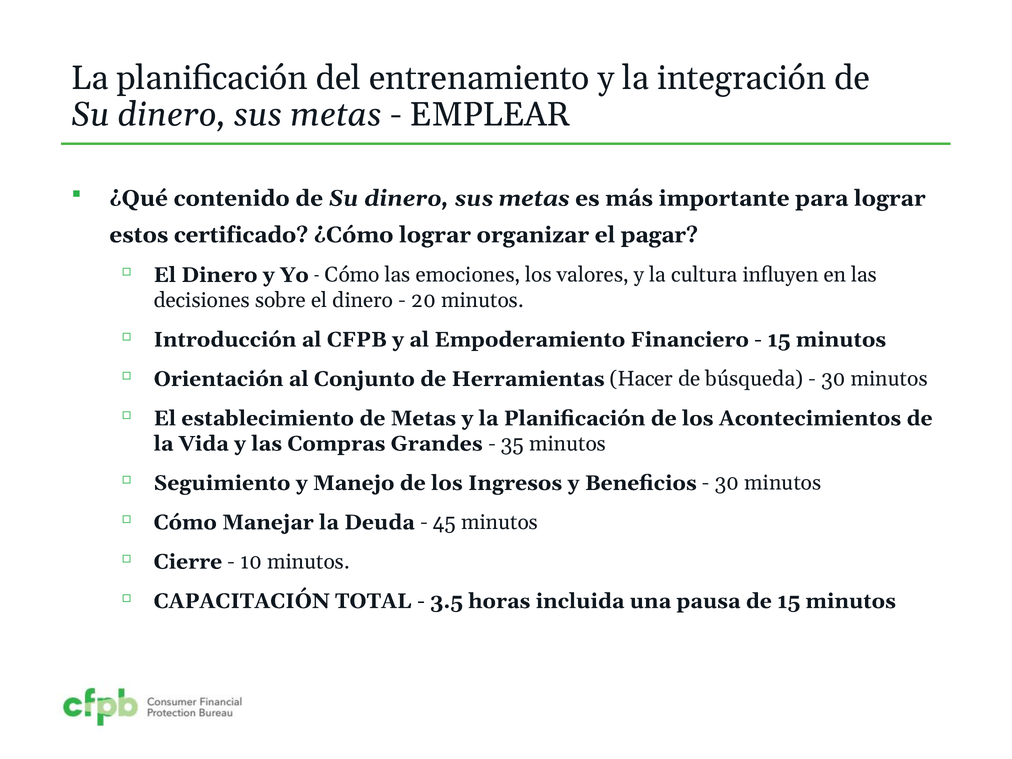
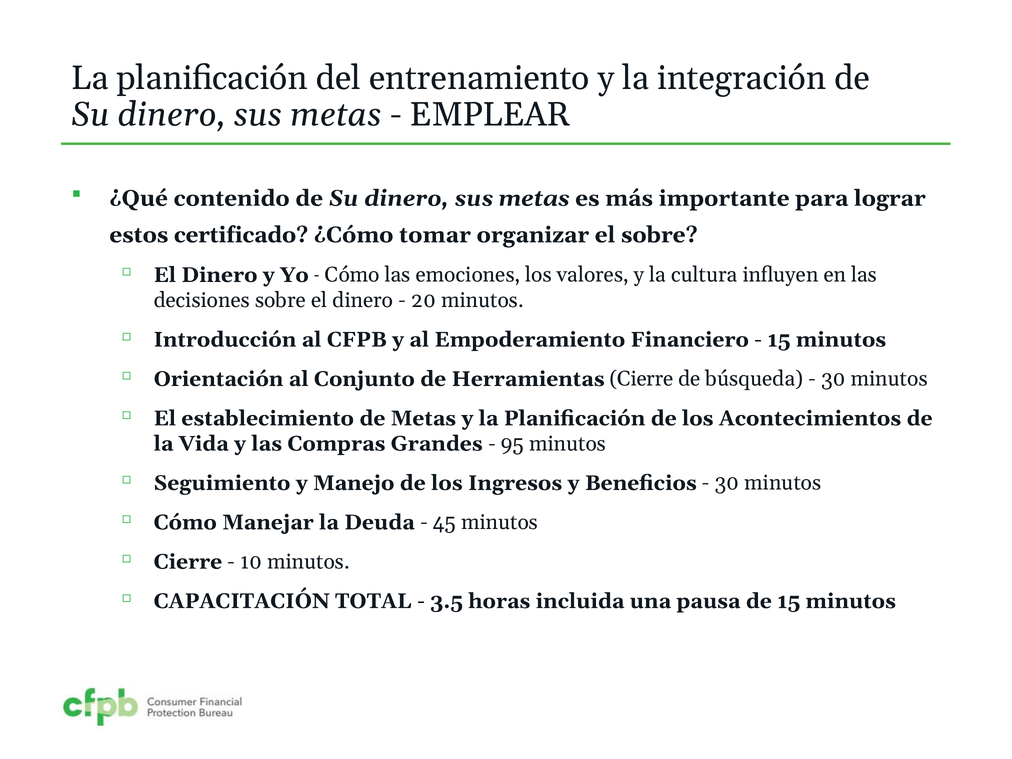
¿Cómo lograr: lograr -> tomar
el pagar: pagar -> sobre
Herramientas Hacer: Hacer -> Cierre
35: 35 -> 95
